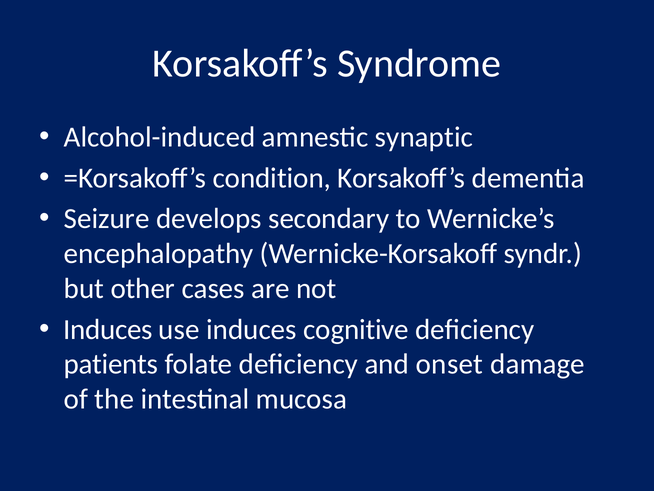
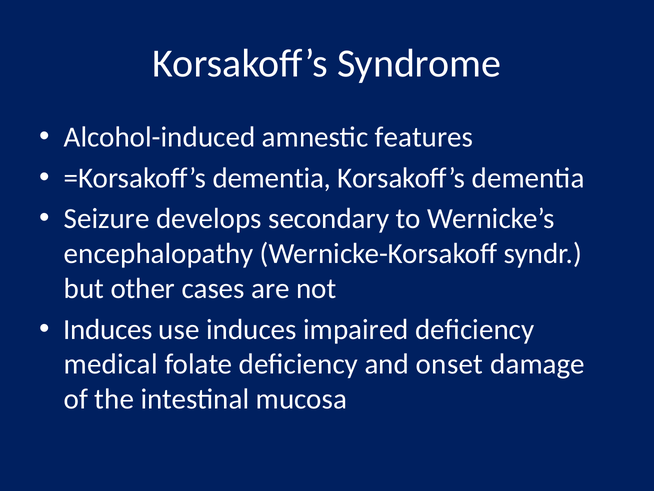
synaptic: synaptic -> features
=Korsakoff’s condition: condition -> dementia
cognitive: cognitive -> impaired
patients: patients -> medical
